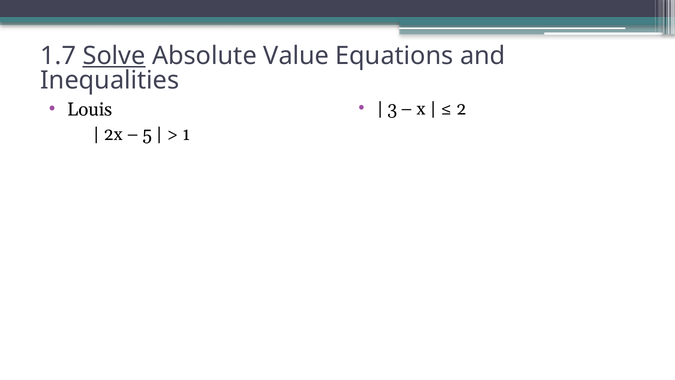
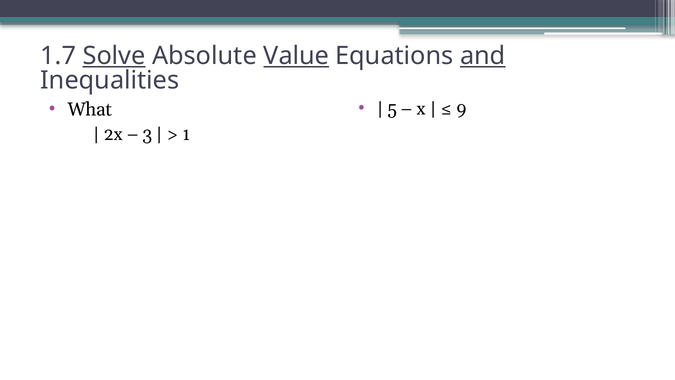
Value underline: none -> present
and underline: none -> present
3: 3 -> 5
2: 2 -> 9
Louis: Louis -> What
5: 5 -> 3
